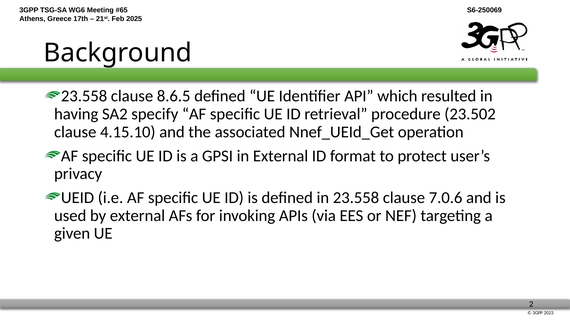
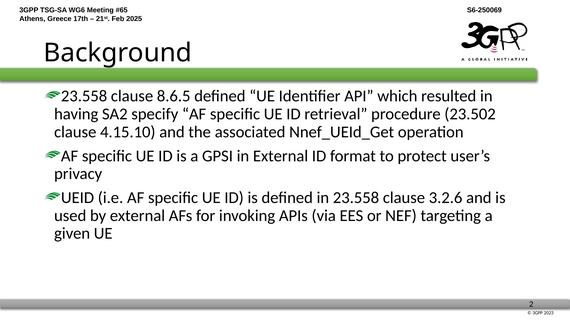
7.0.6: 7.0.6 -> 3.2.6
